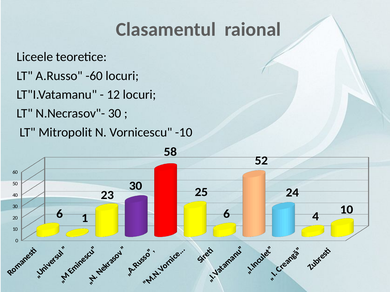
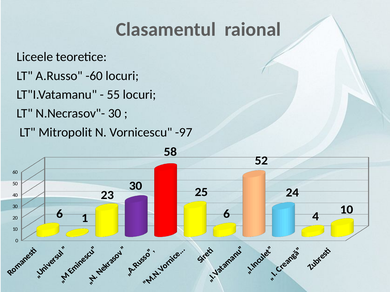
12: 12 -> 55
-10: -10 -> -97
